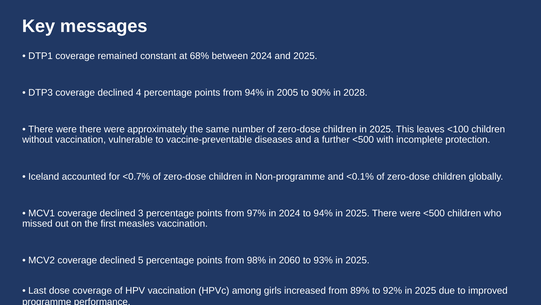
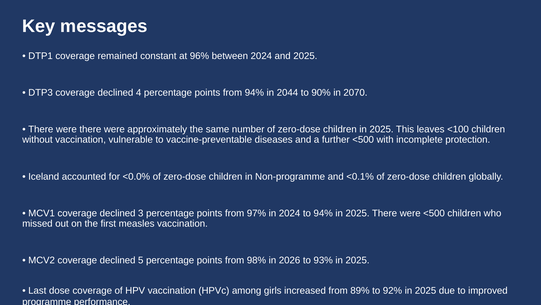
68%: 68% -> 96%
2005: 2005 -> 2044
2028: 2028 -> 2070
<0.7%: <0.7% -> <0.0%
2060: 2060 -> 2026
